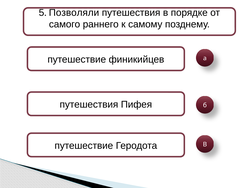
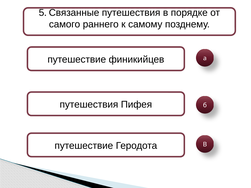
Позволяли: Позволяли -> Связанные
